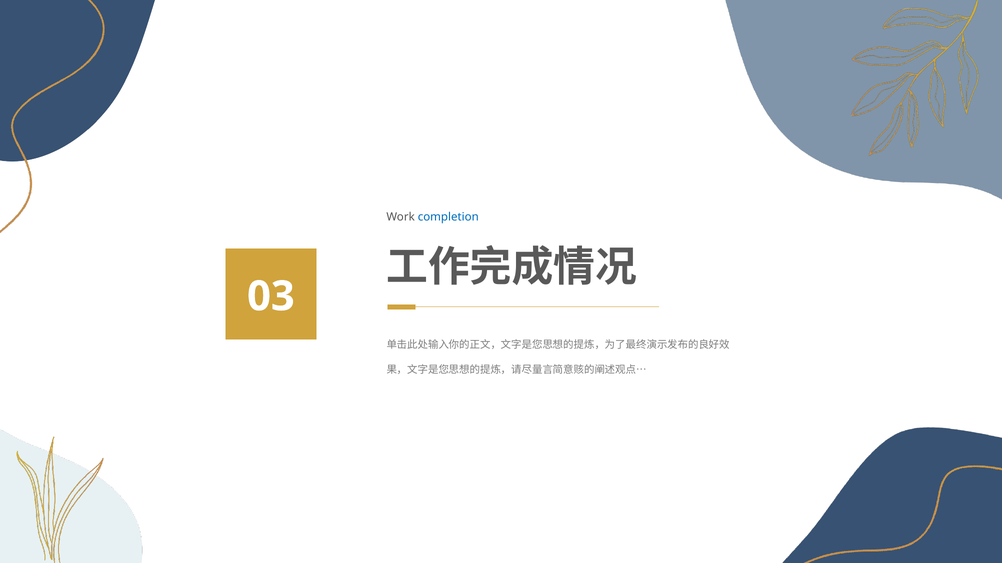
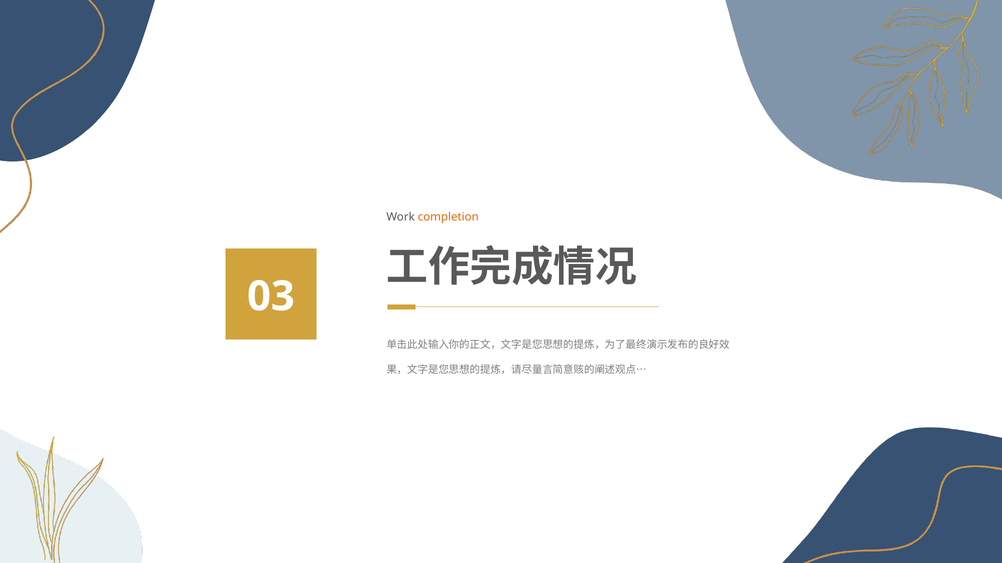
completion colour: blue -> orange
